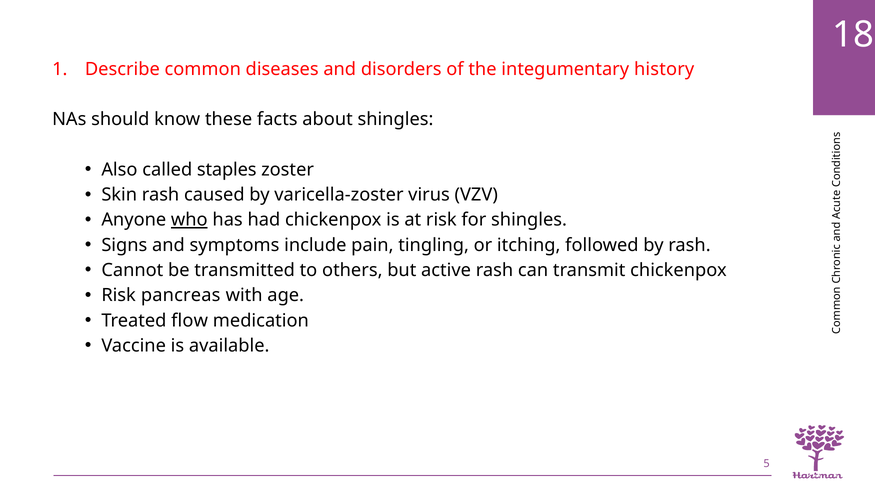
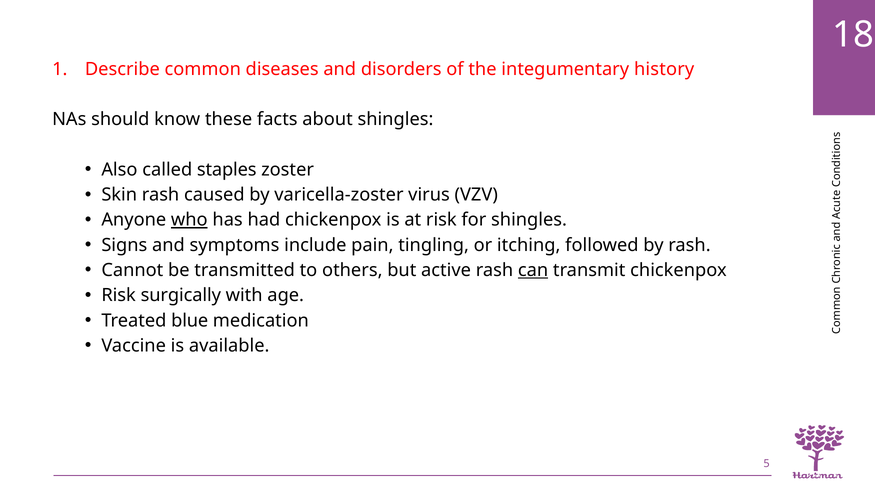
can underline: none -> present
pancreas: pancreas -> surgically
flow: flow -> blue
